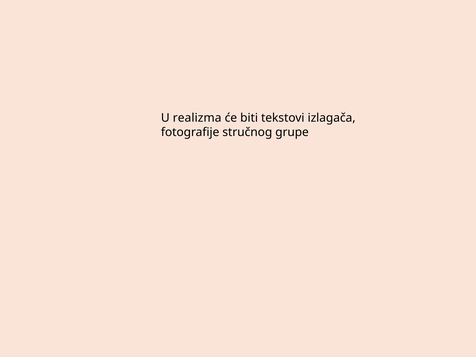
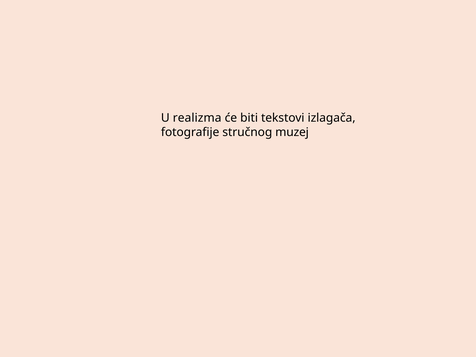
grupe: grupe -> muzej
